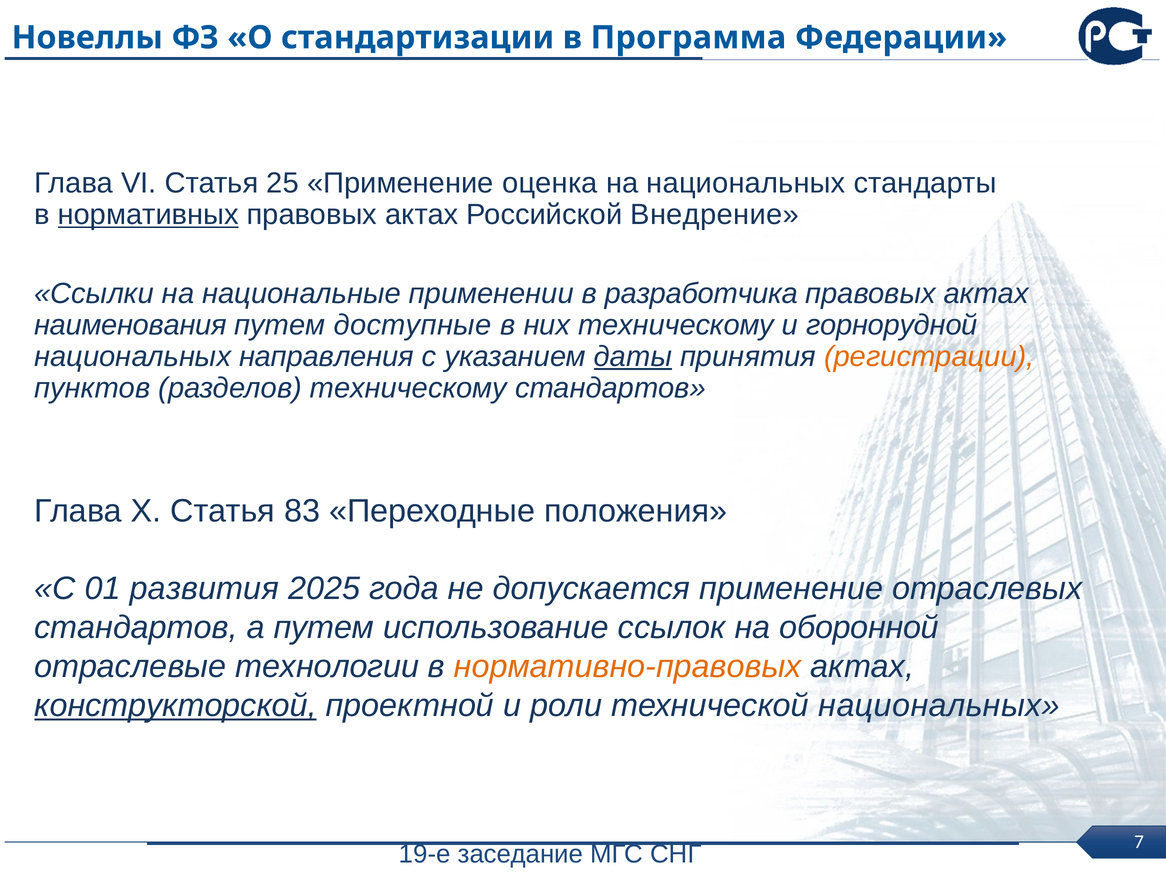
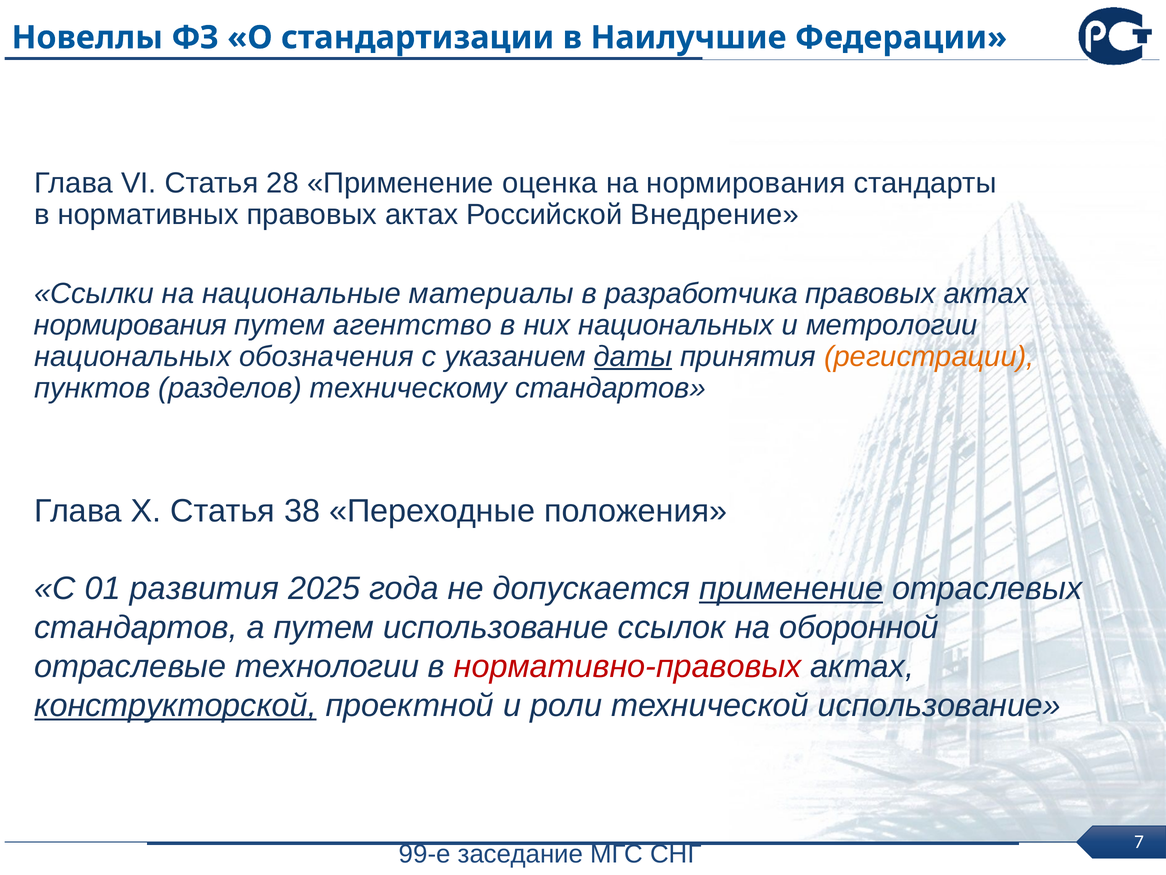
Программа: Программа -> Наилучшие
25: 25 -> 28
на национальных: национальных -> нормирования
нормативных underline: present -> none
применении: применении -> материалы
наименования at (130, 325): наименования -> нормирования
доступные: доступные -> агентство
них техническому: техническому -> национальных
горнорудной: горнорудной -> метрологии
направления: направления -> обозначения
83: 83 -> 38
применение at (791, 588) underline: none -> present
нормативно-правовых colour: orange -> red
технической национальных: национальных -> использование
19-е: 19-е -> 99-е
